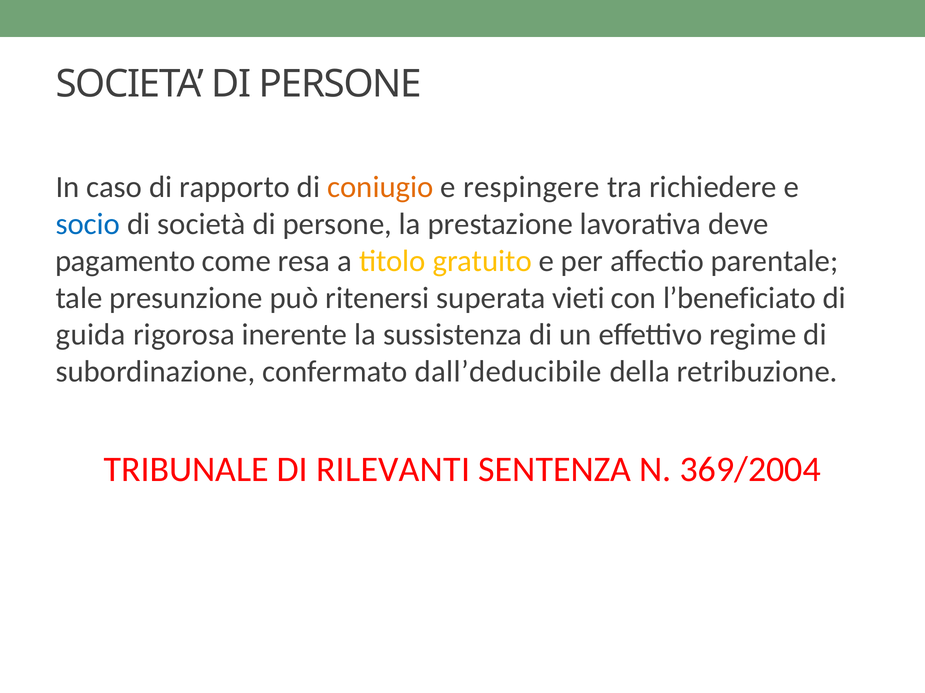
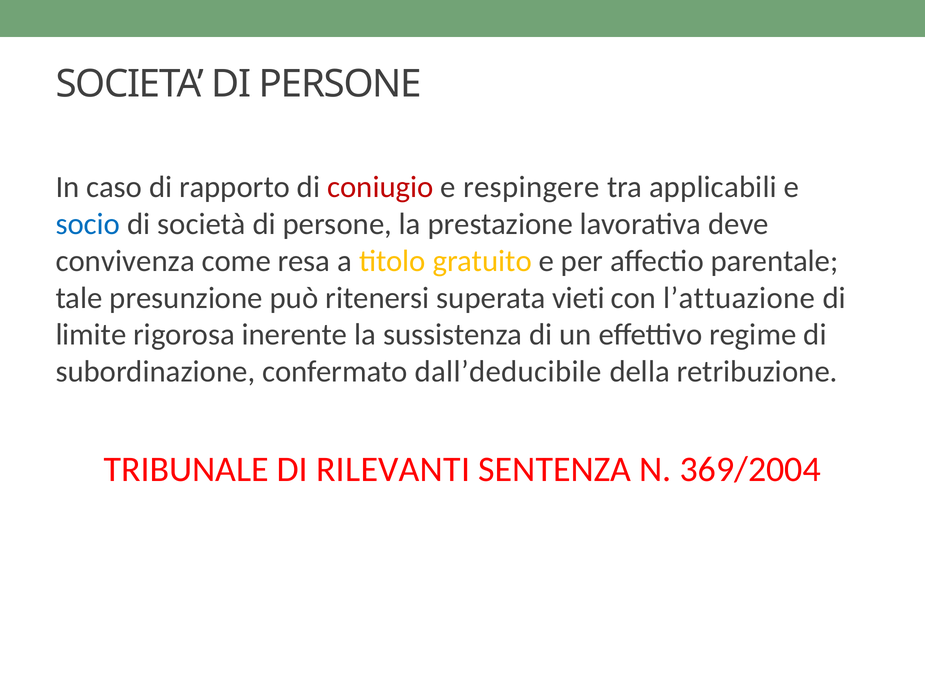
coniugio colour: orange -> red
richiedere: richiedere -> applicabili
pagamento: pagamento -> convivenza
l’beneficiato: l’beneficiato -> l’attuazione
guida: guida -> limite
